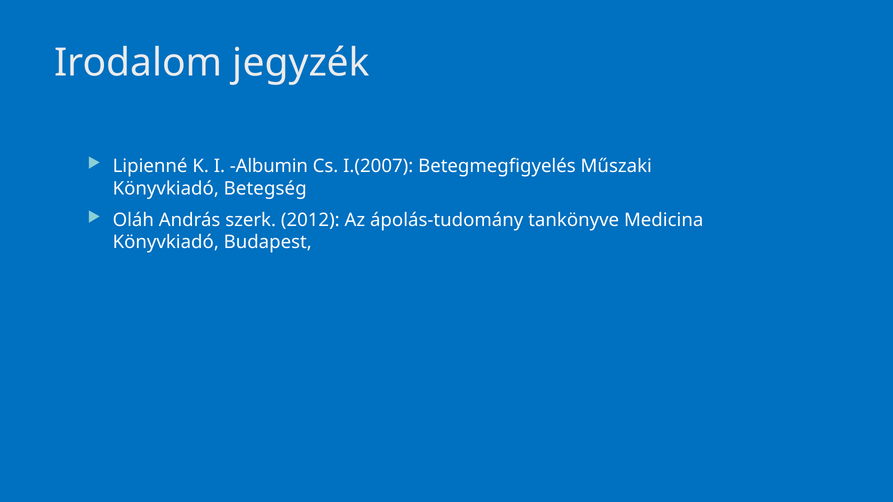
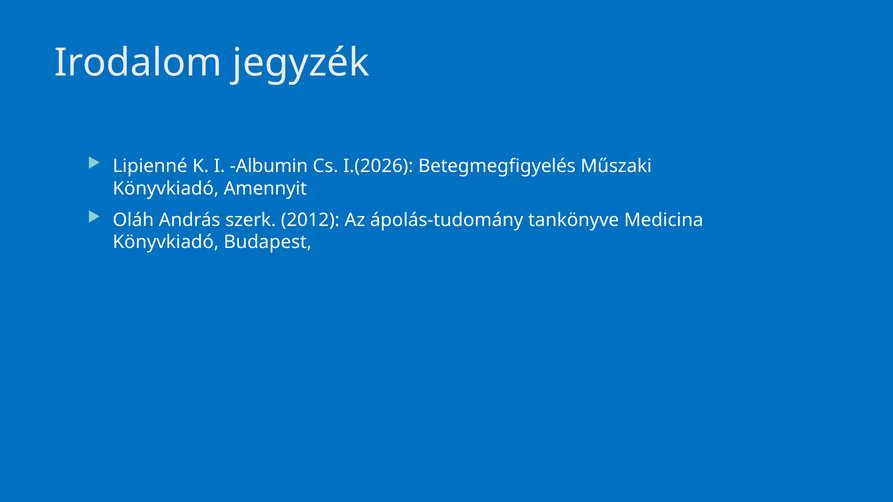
I.(2007: I.(2007 -> I.(2026
Betegség: Betegség -> Amennyit
